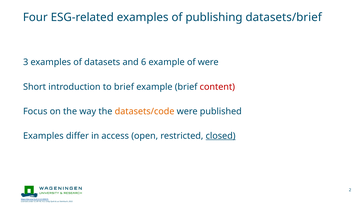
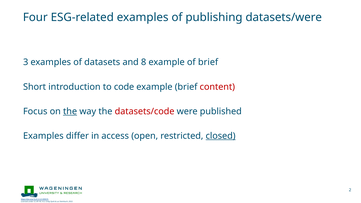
datasets/brief: datasets/brief -> datasets/were
6: 6 -> 8
of were: were -> brief
to brief: brief -> code
the at (70, 111) underline: none -> present
datasets/code colour: orange -> red
